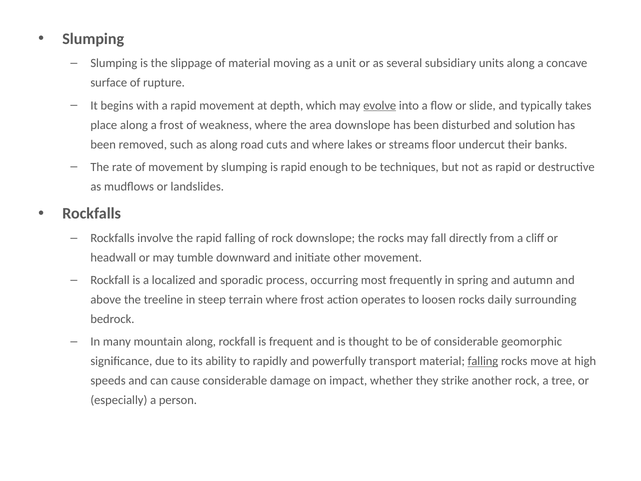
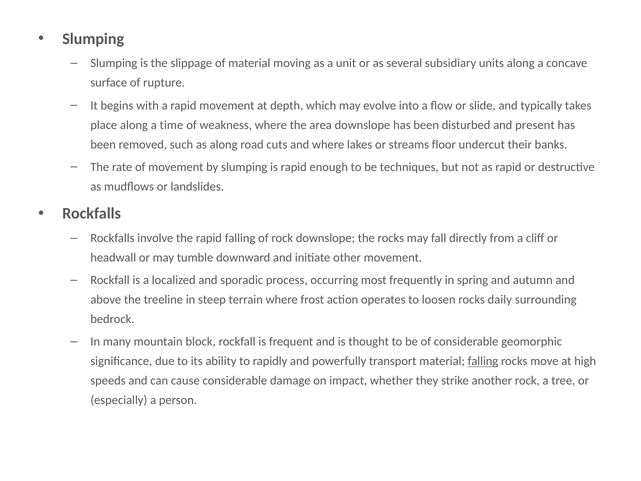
evolve underline: present -> none
a frost: frost -> time
solution: solution -> present
mountain along: along -> block
